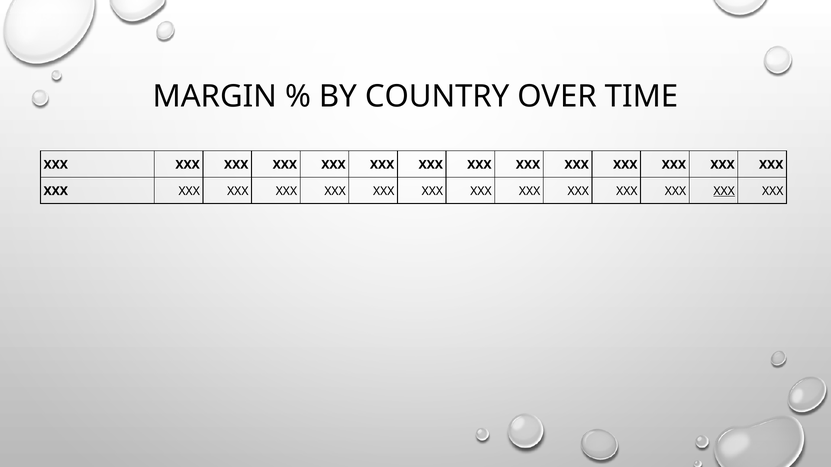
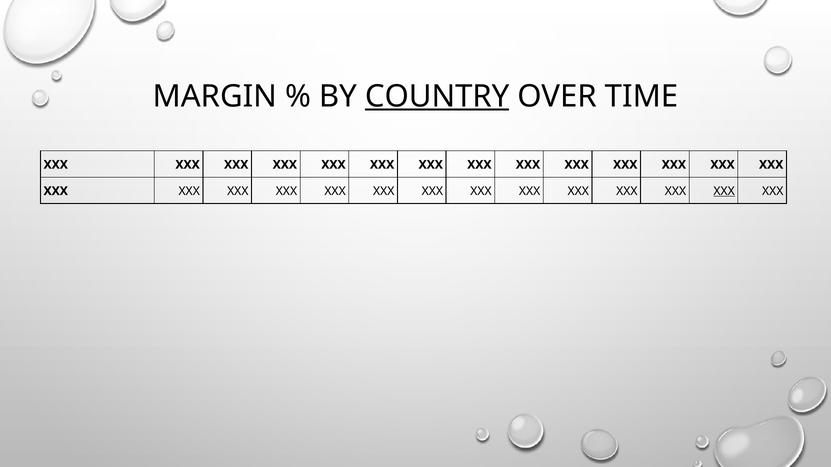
COUNTRY underline: none -> present
